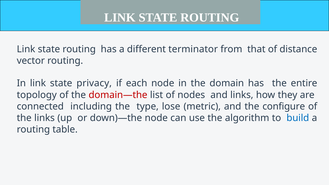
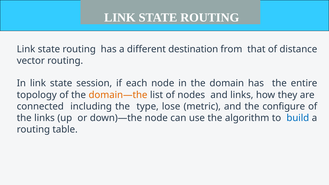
terminator: terminator -> destination
privacy: privacy -> session
domain—the colour: red -> orange
